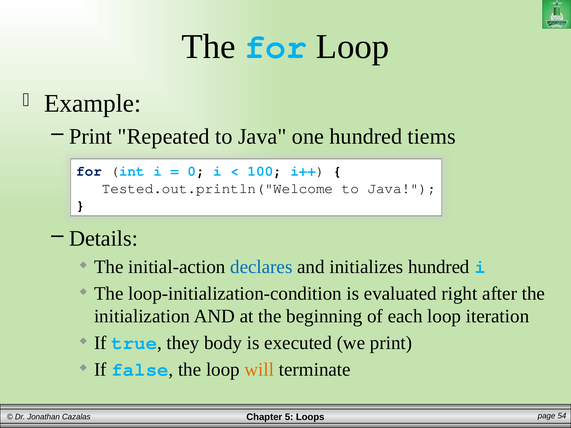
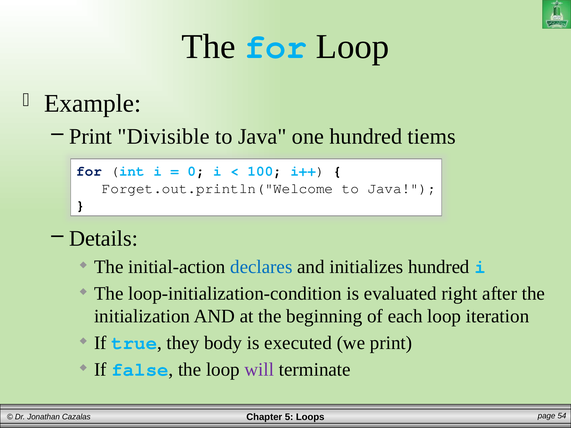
Repeated: Repeated -> Divisible
Tested.out.println("Welcome: Tested.out.println("Welcome -> Forget.out.println("Welcome
will colour: orange -> purple
